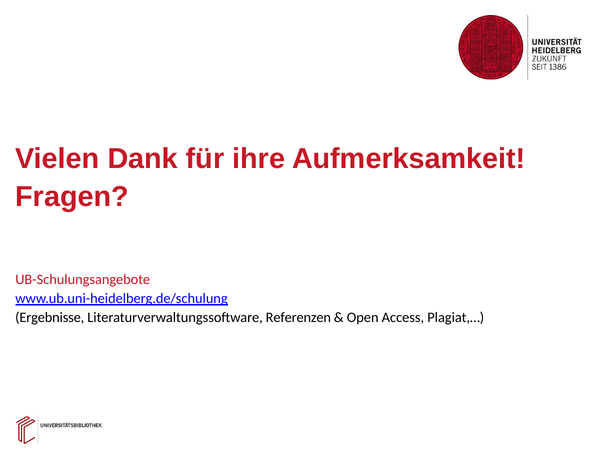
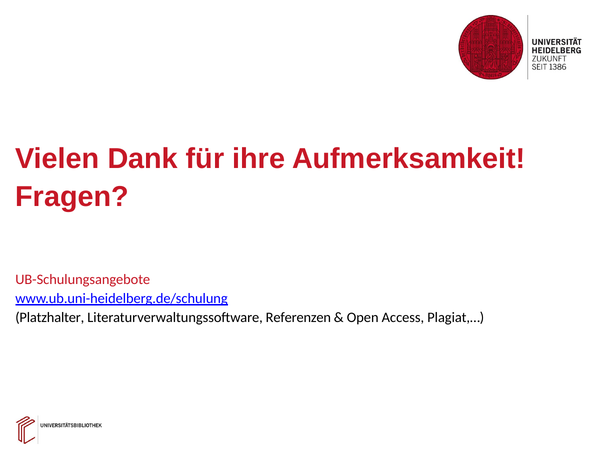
Ergebnisse: Ergebnisse -> Platzhalter
